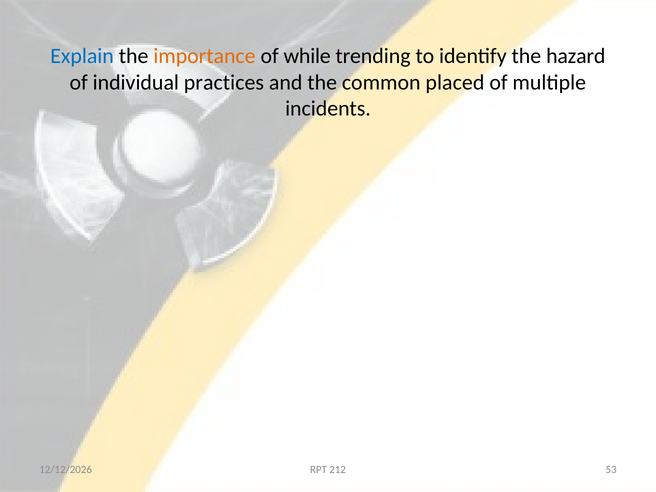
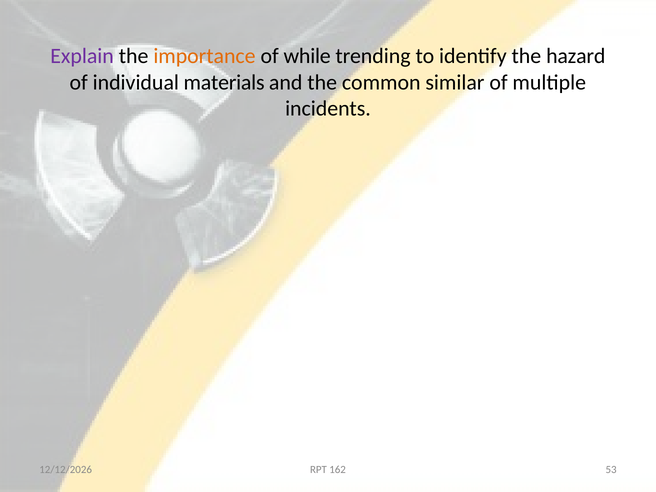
Explain colour: blue -> purple
practices: practices -> materials
placed: placed -> similar
212: 212 -> 162
